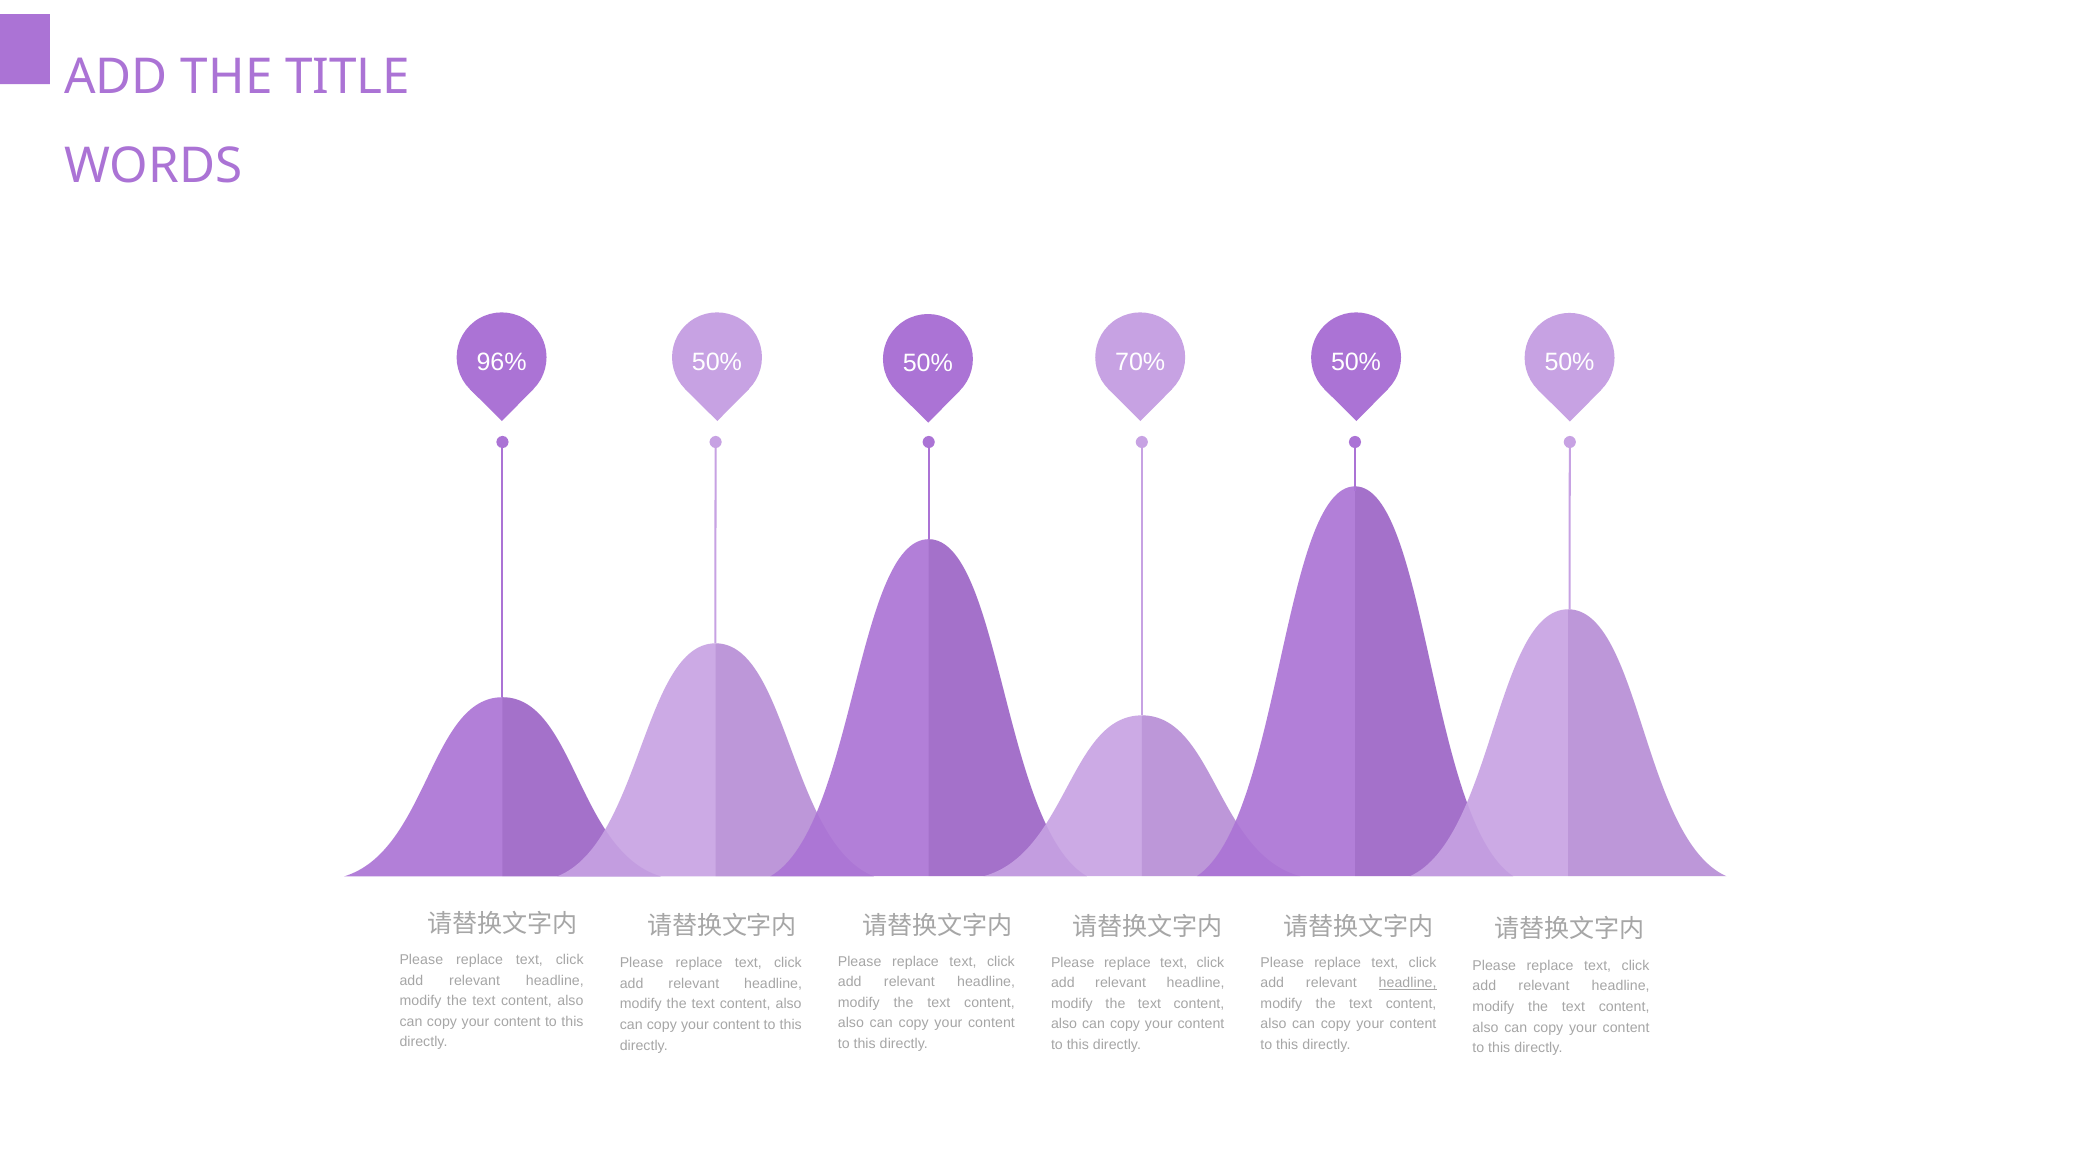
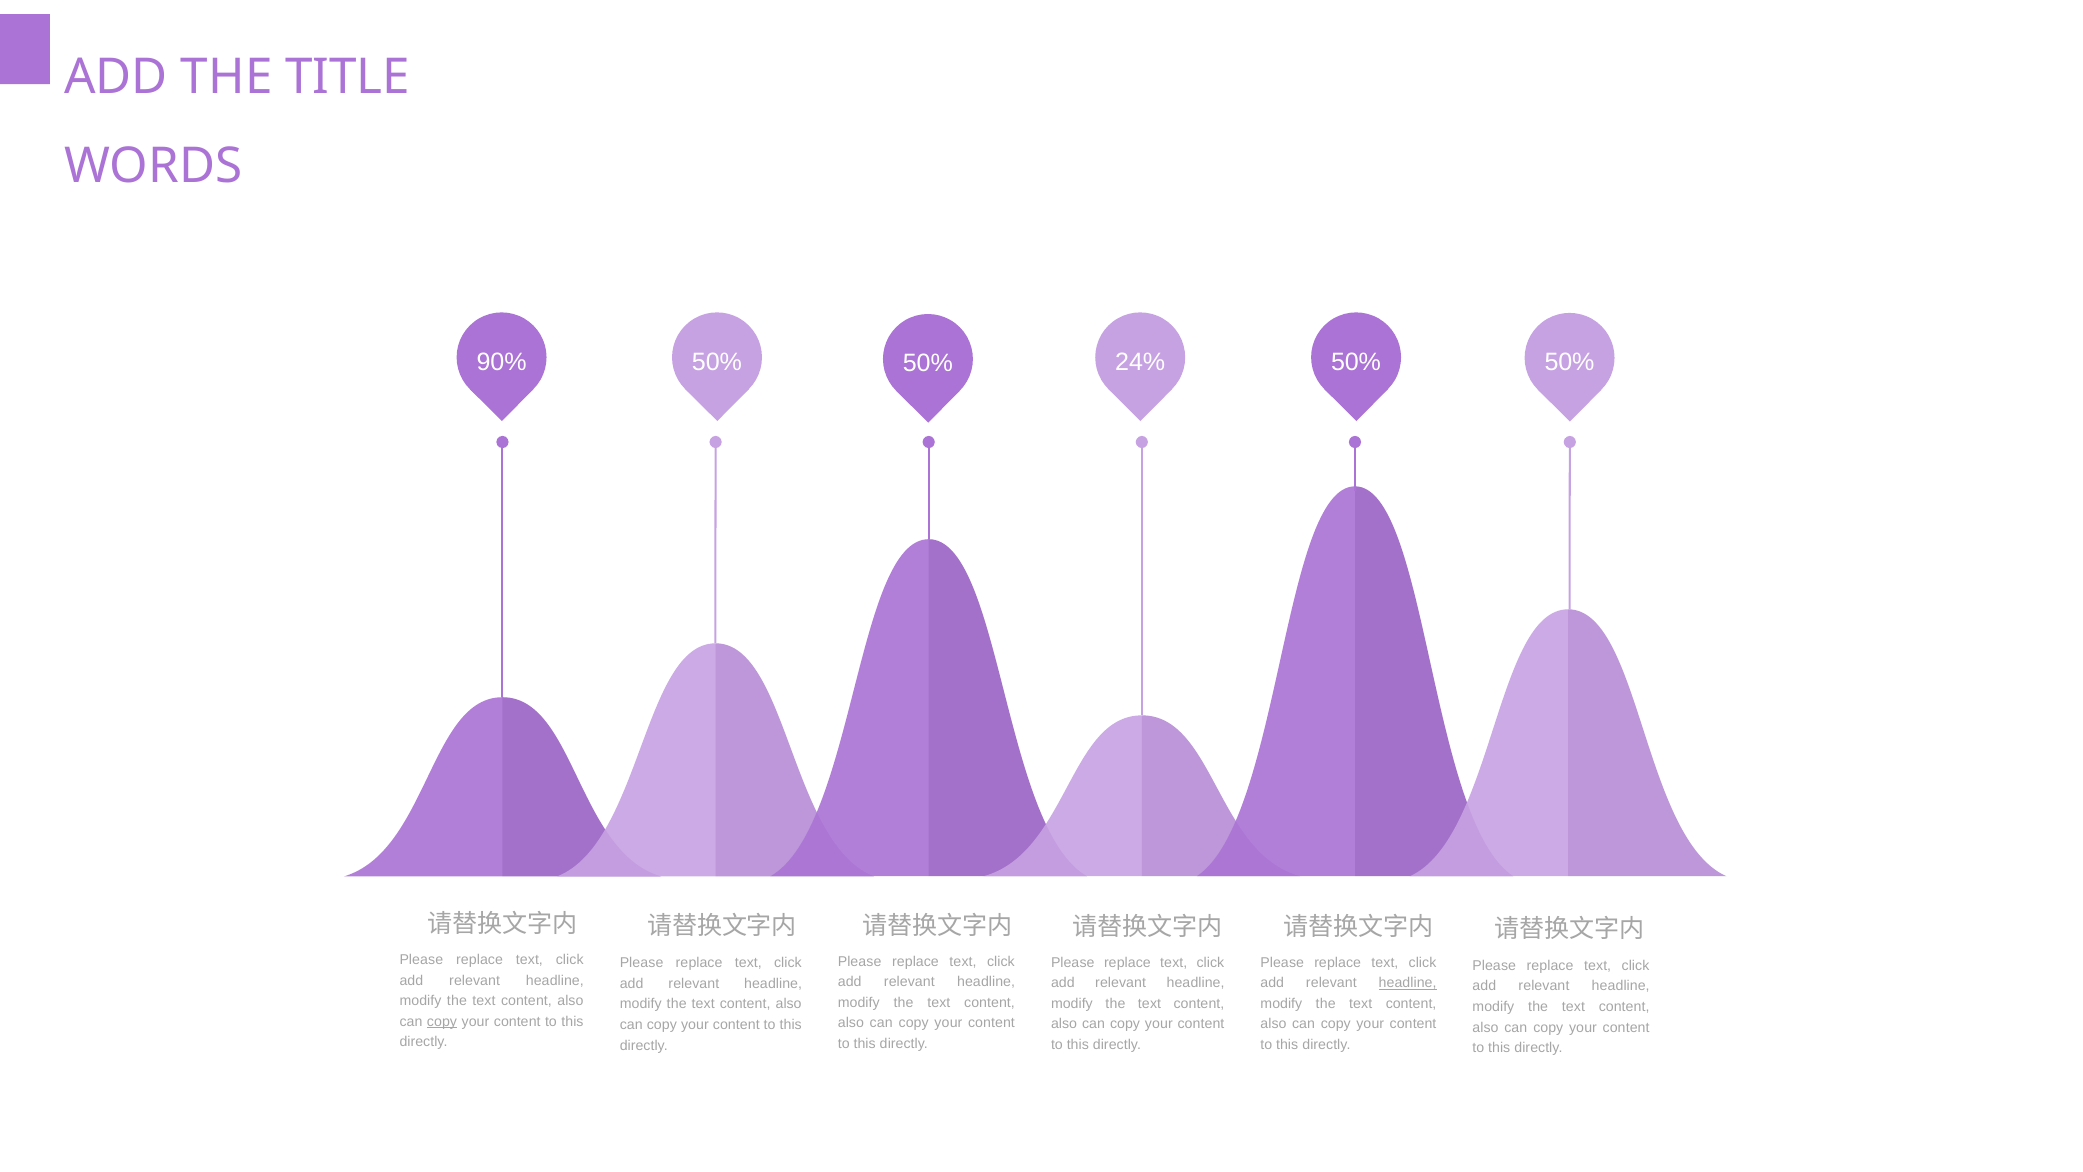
96%: 96% -> 90%
70%: 70% -> 24%
copy at (442, 1021) underline: none -> present
